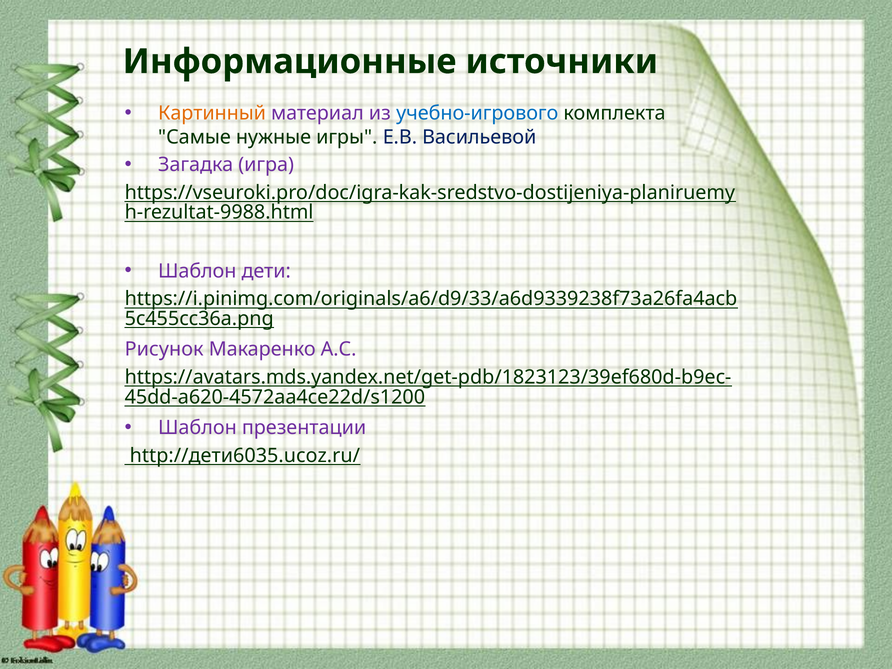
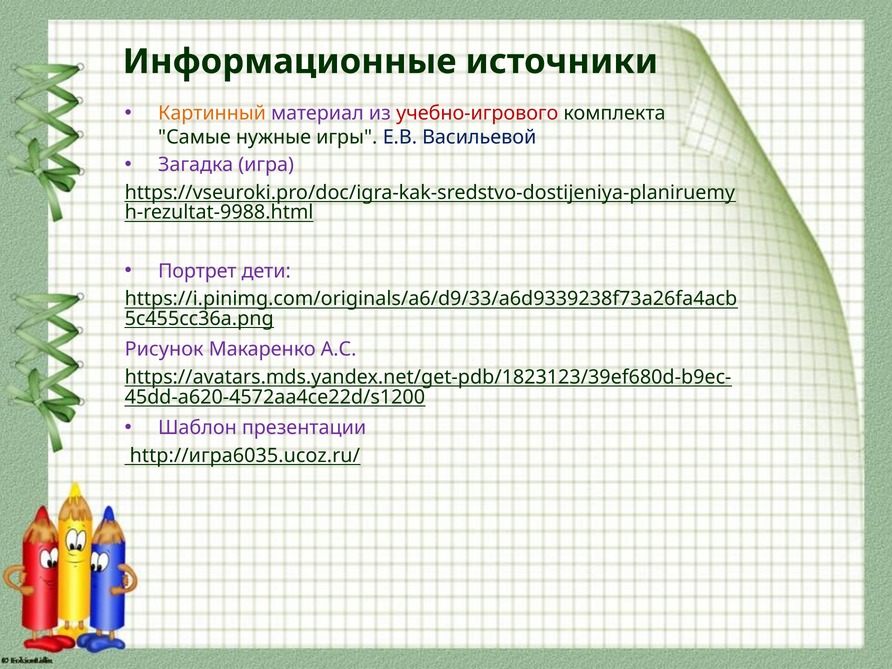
учебно-игрового colour: blue -> red
Шаблон at (197, 271): Шаблон -> Портрет
http://дети6035.ucoz.ru/: http://дети6035.ucoz.ru/ -> http://игра6035.ucoz.ru/
